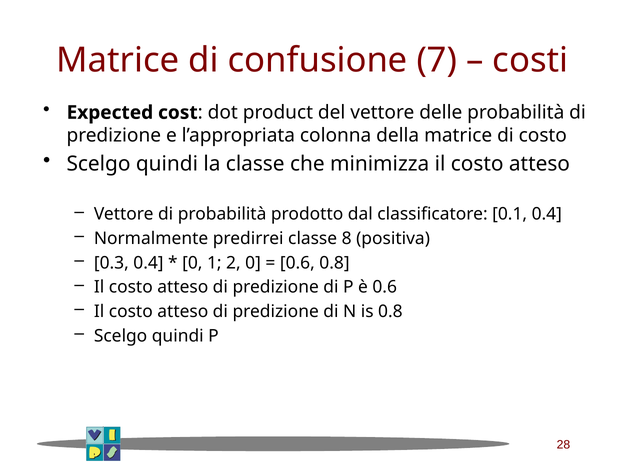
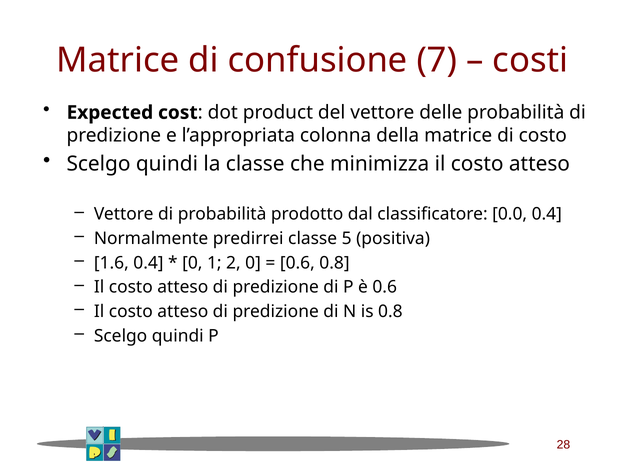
0.1: 0.1 -> 0.0
8: 8 -> 5
0.3: 0.3 -> 1.6
